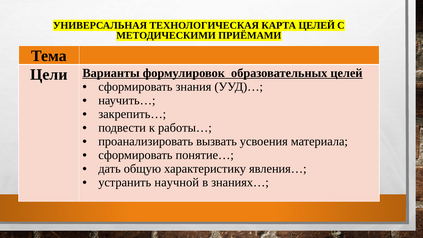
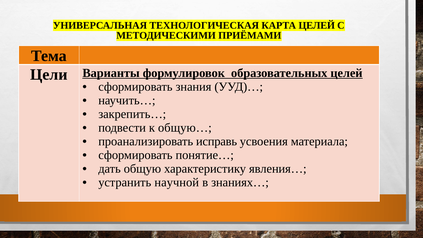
работы…: работы… -> общую…
вызвать: вызвать -> исправь
